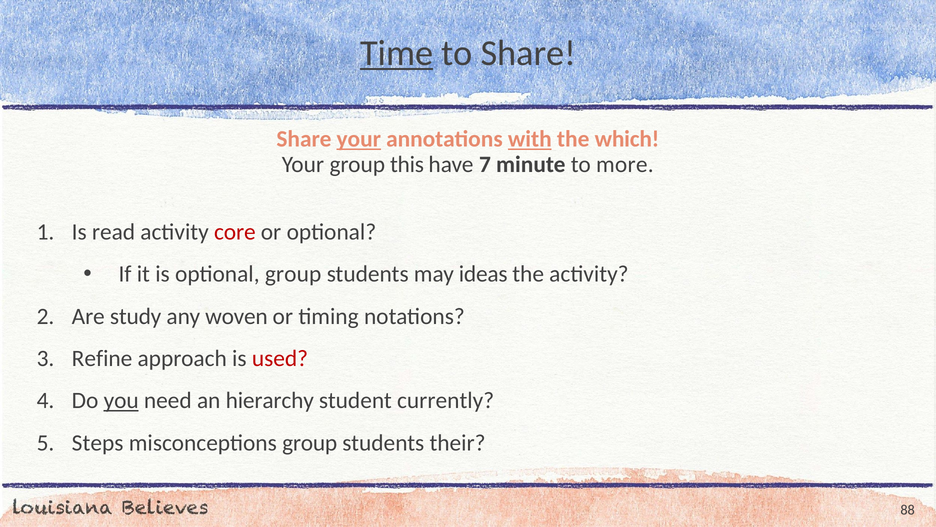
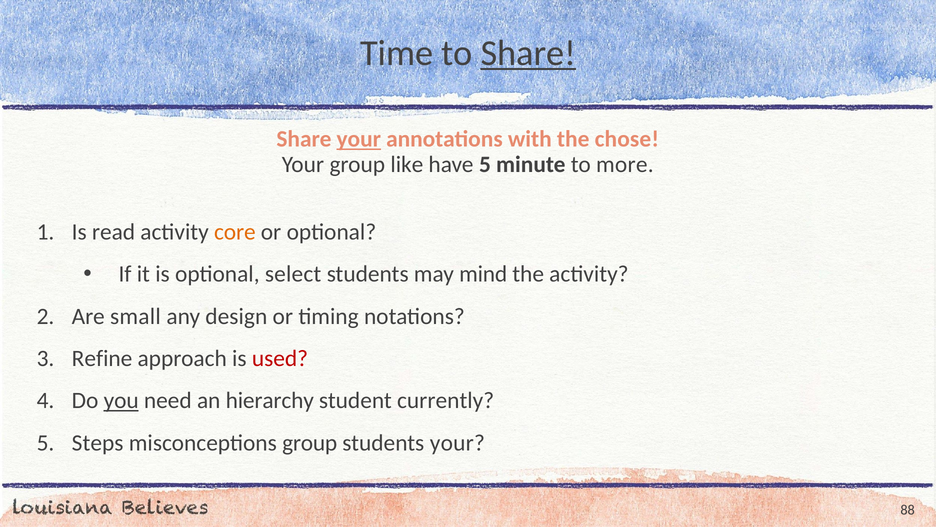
Time underline: present -> none
Share at (528, 53) underline: none -> present
with underline: present -> none
which: which -> chose
this: this -> like
have 7: 7 -> 5
core colour: red -> orange
optional group: group -> select
ideas: ideas -> mind
study: study -> small
woven: woven -> design
students their: their -> your
